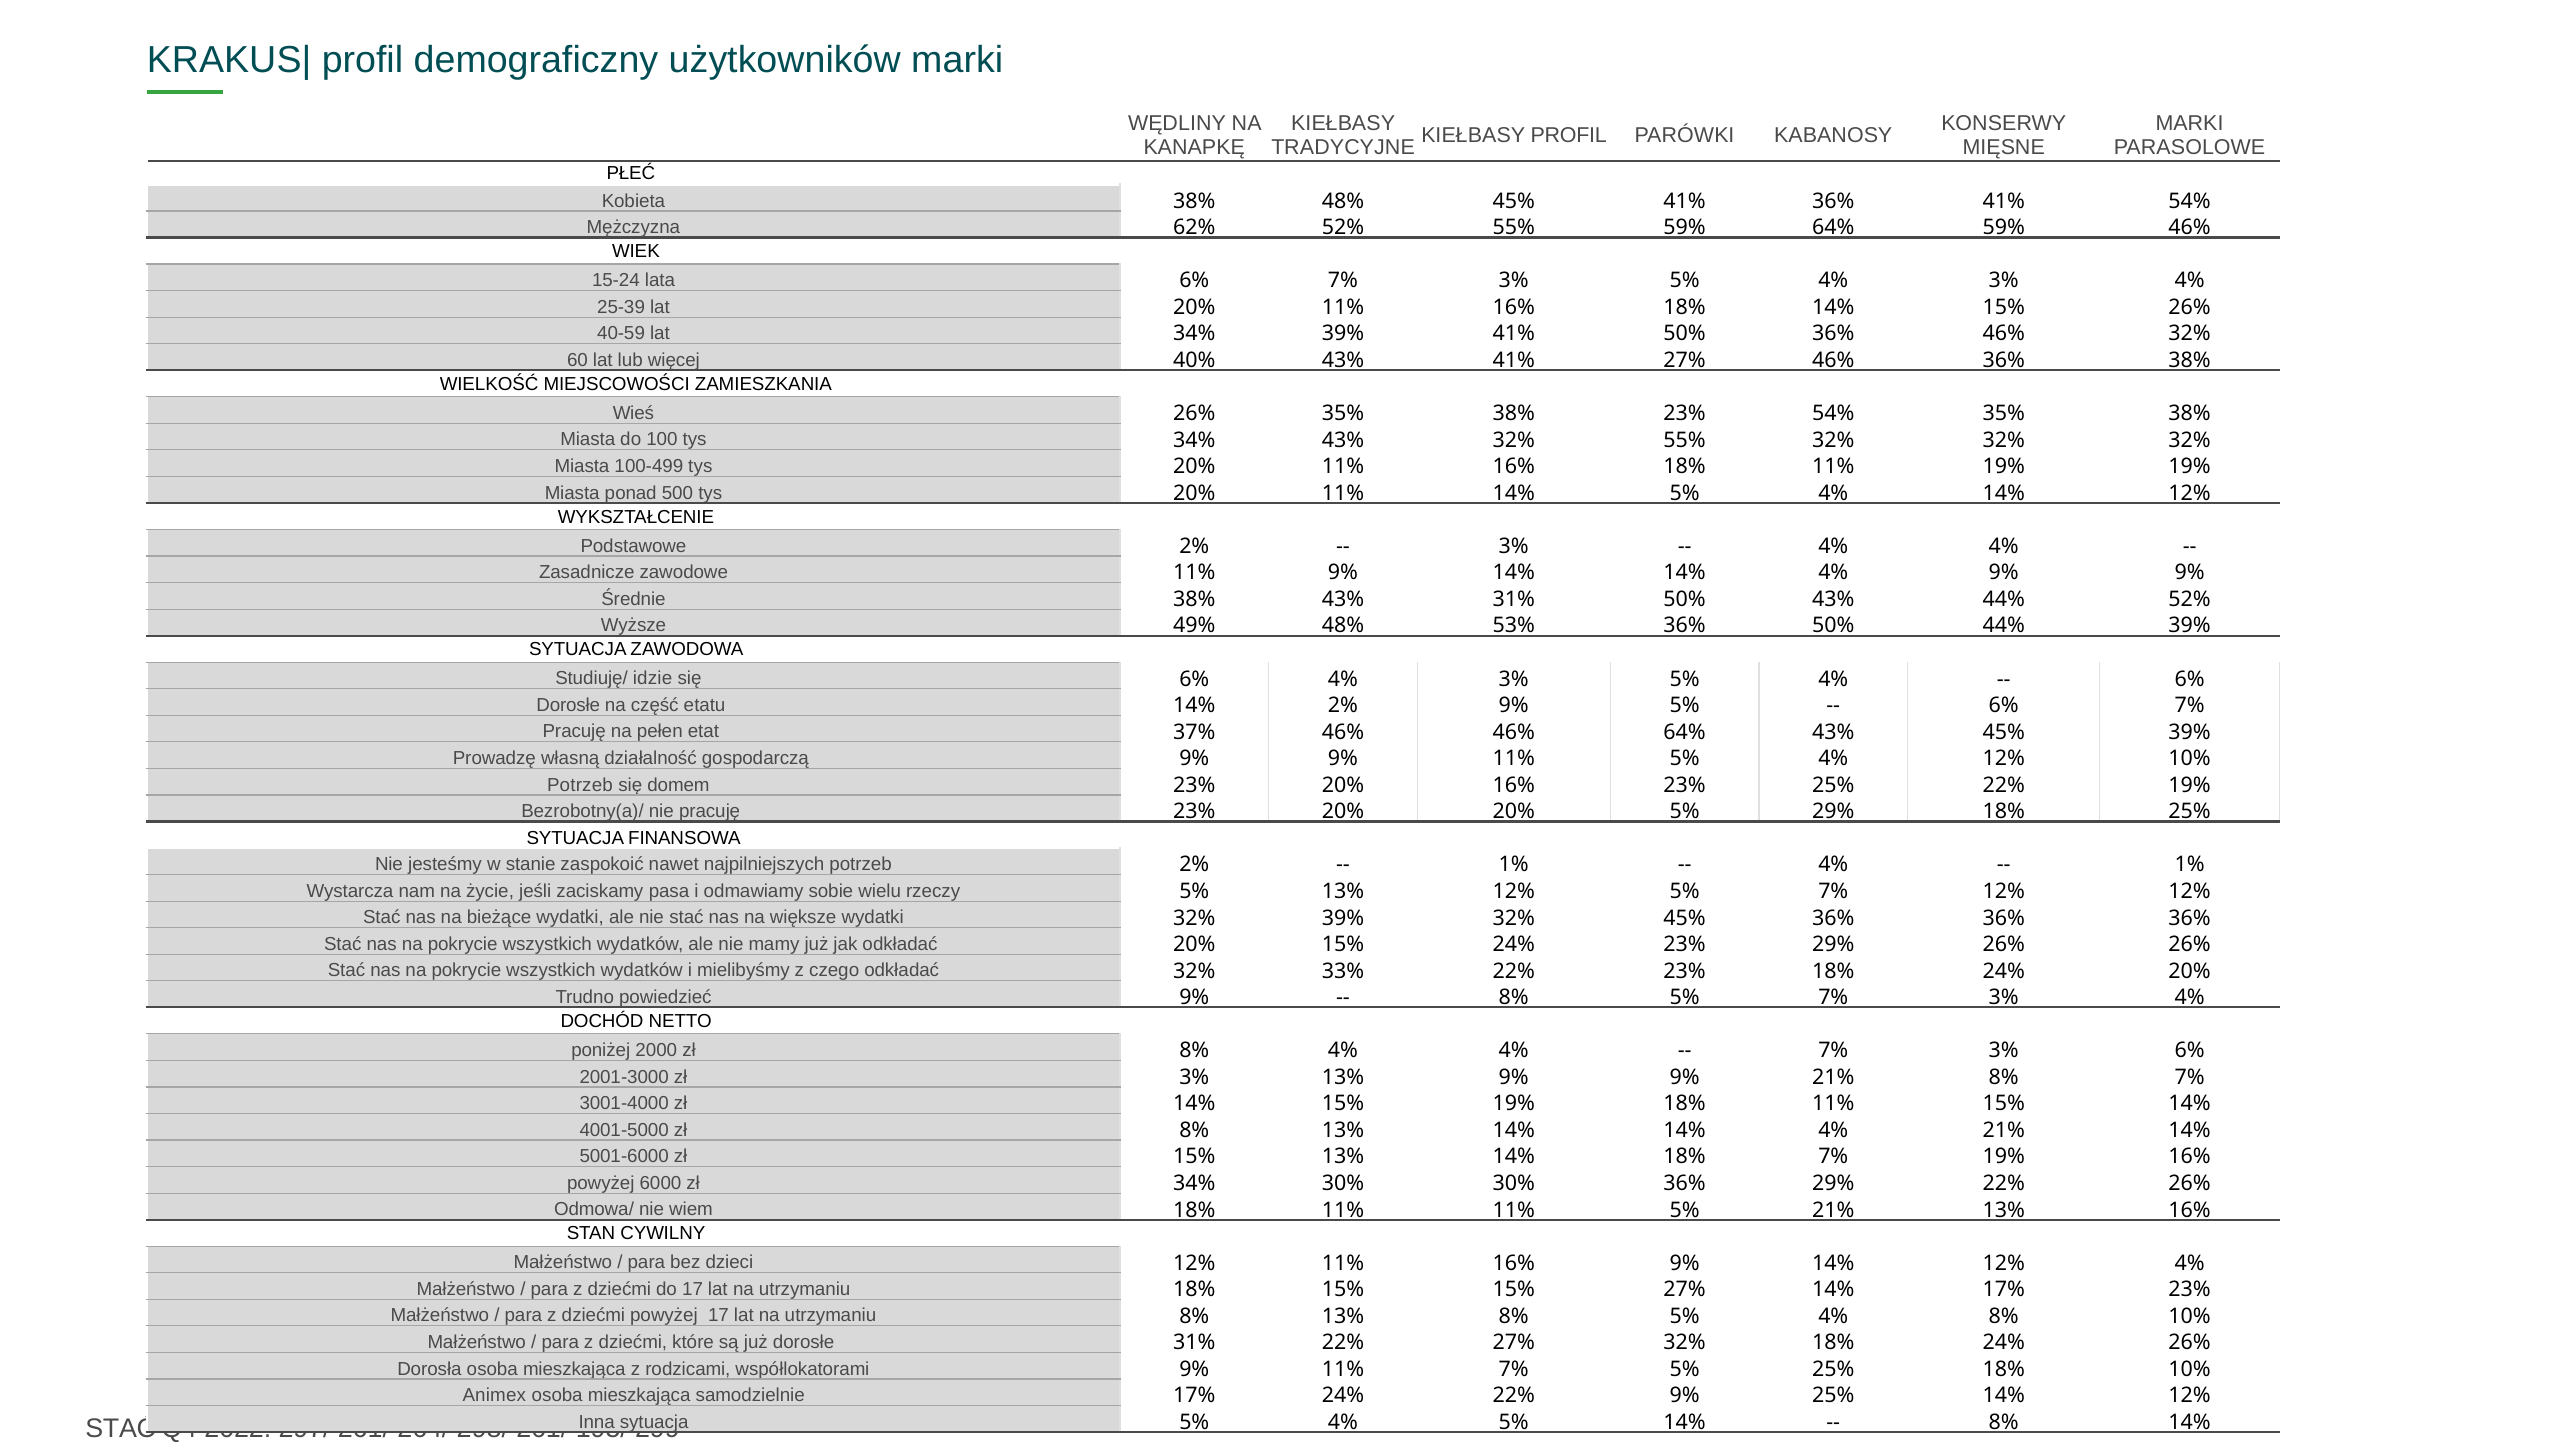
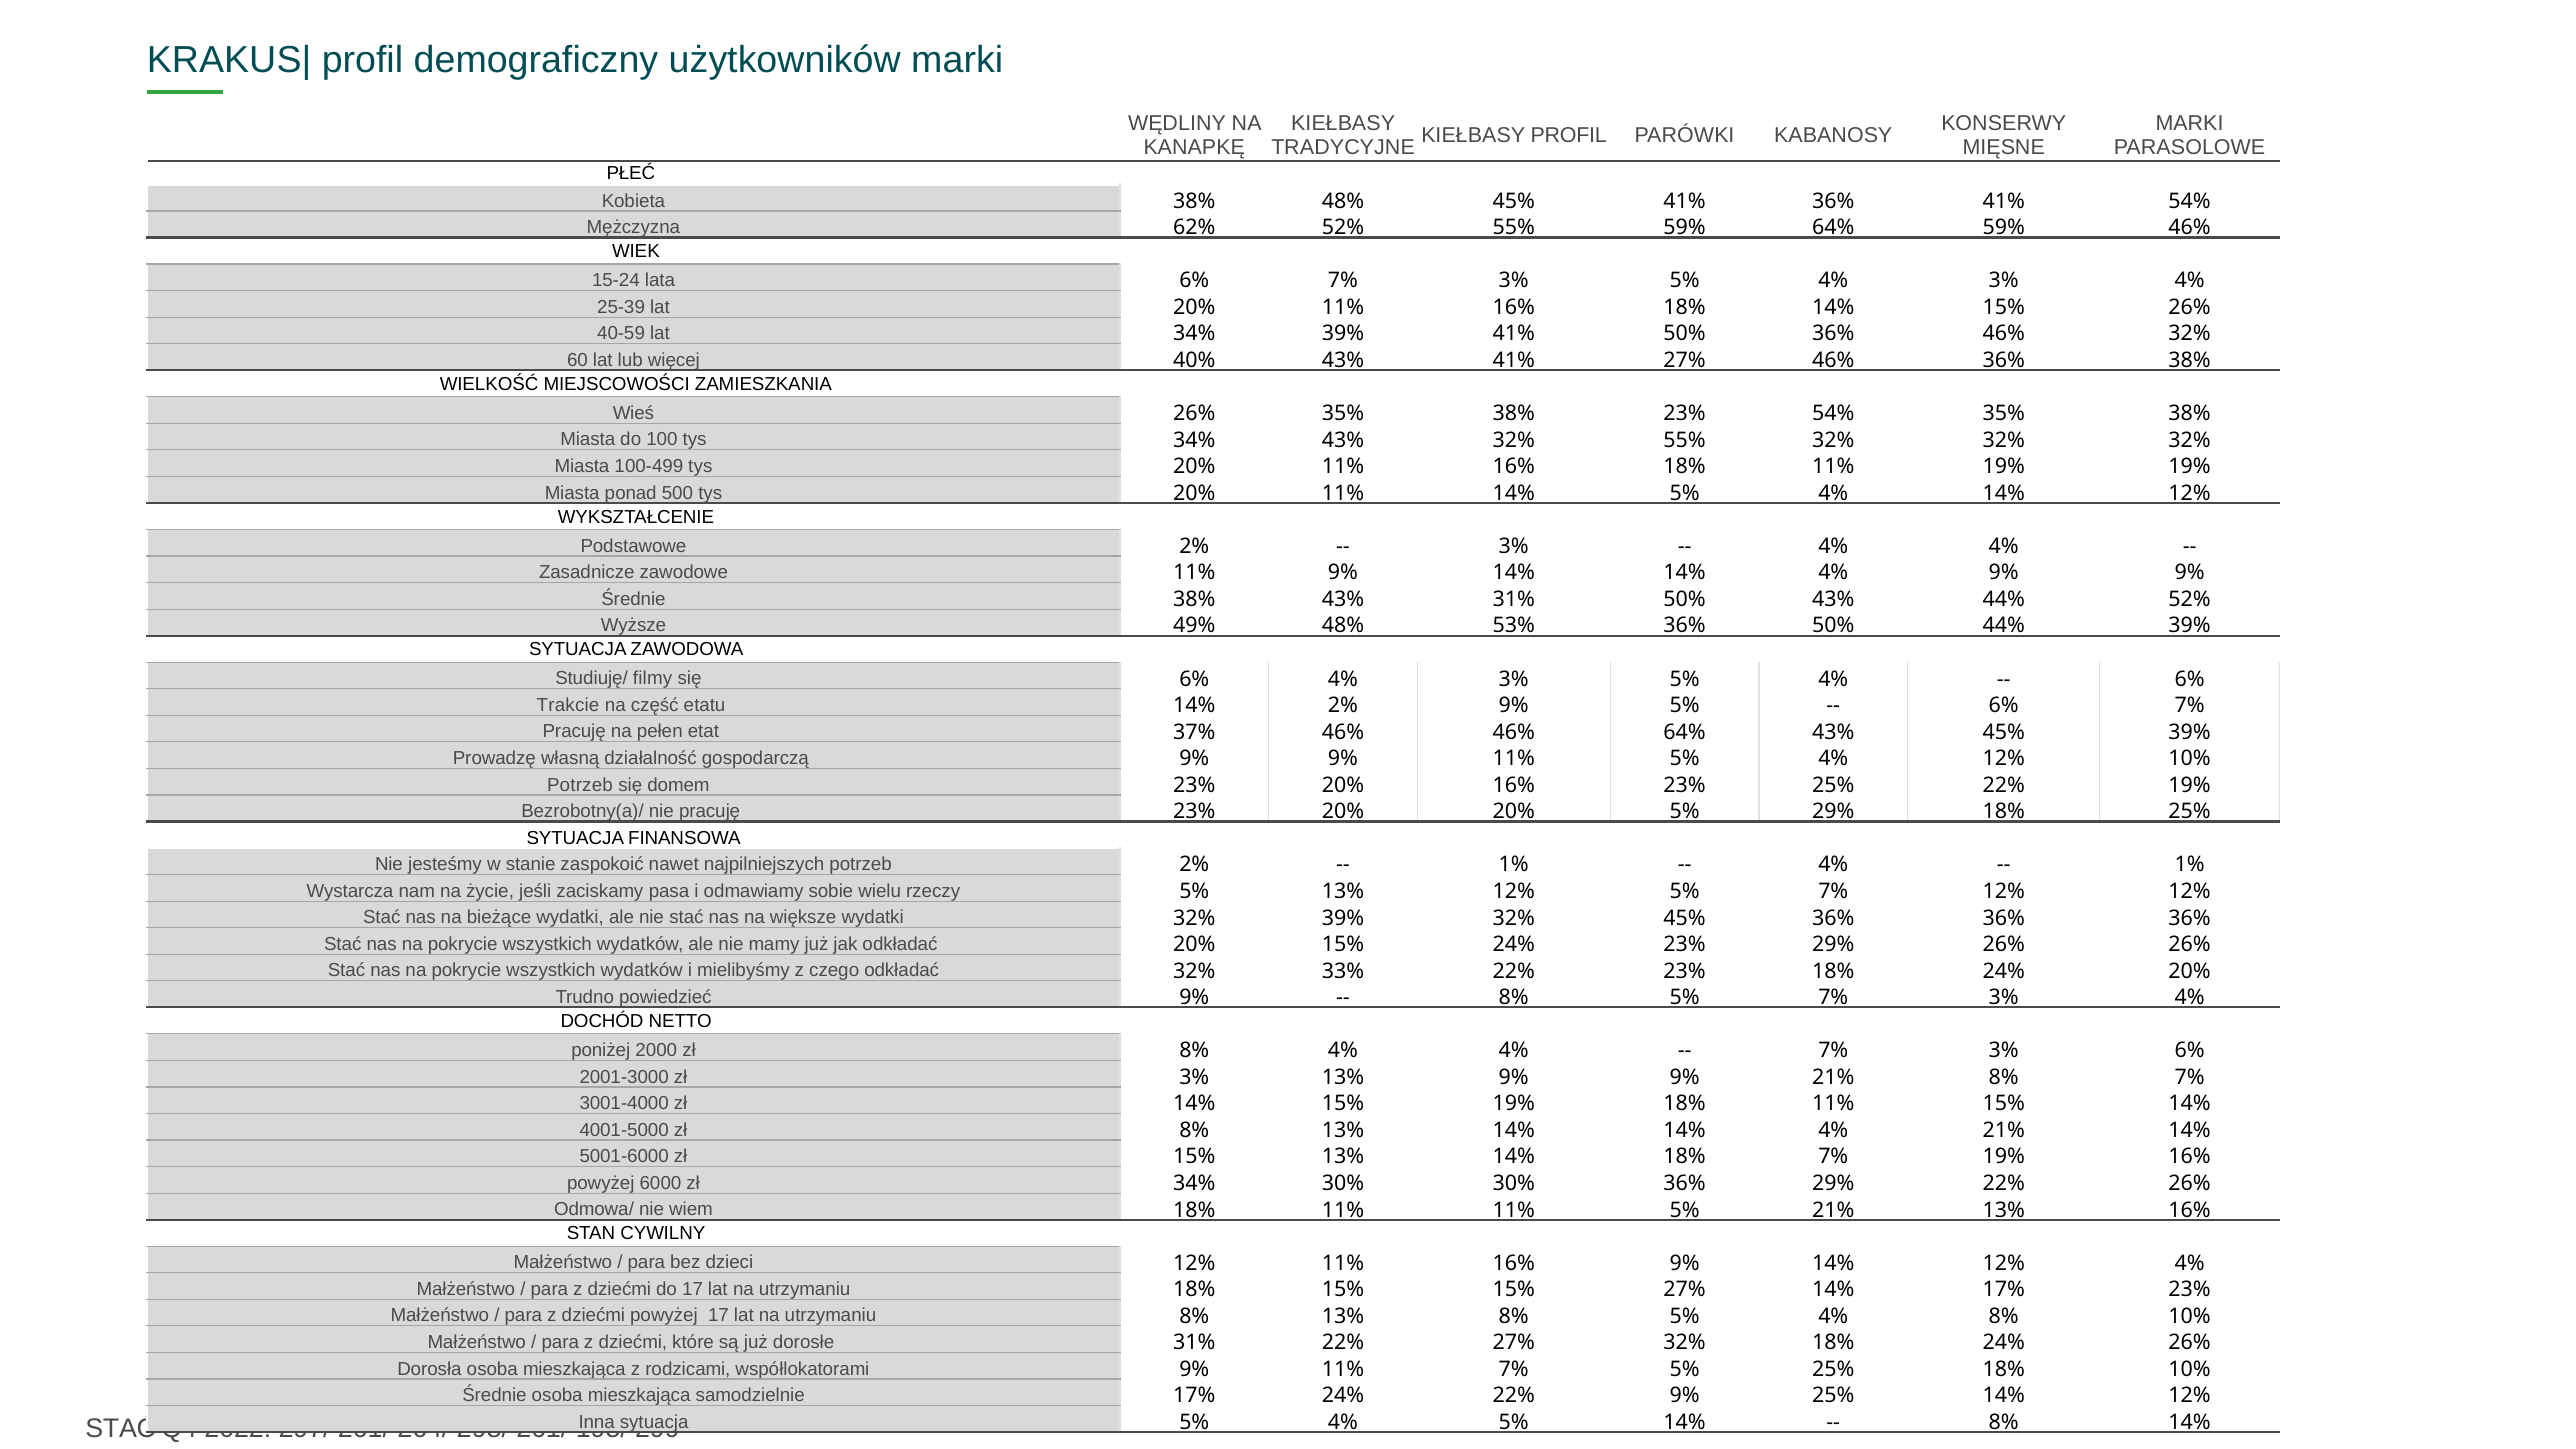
idzie: idzie -> filmy
Dorosłe at (568, 705): Dorosłe -> Trakcie
Animex at (494, 1395): Animex -> Średnie
